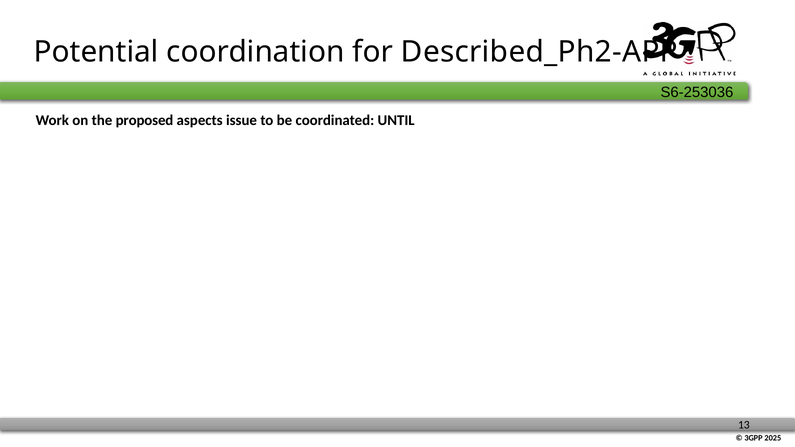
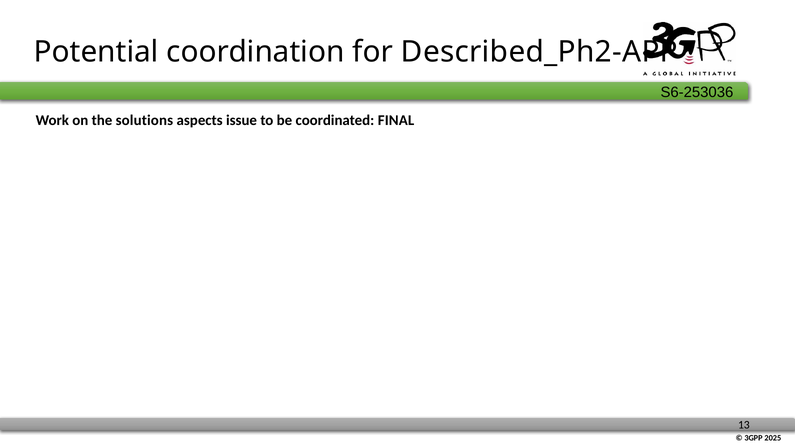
proposed: proposed -> solutions
UNTIL: UNTIL -> FINAL
